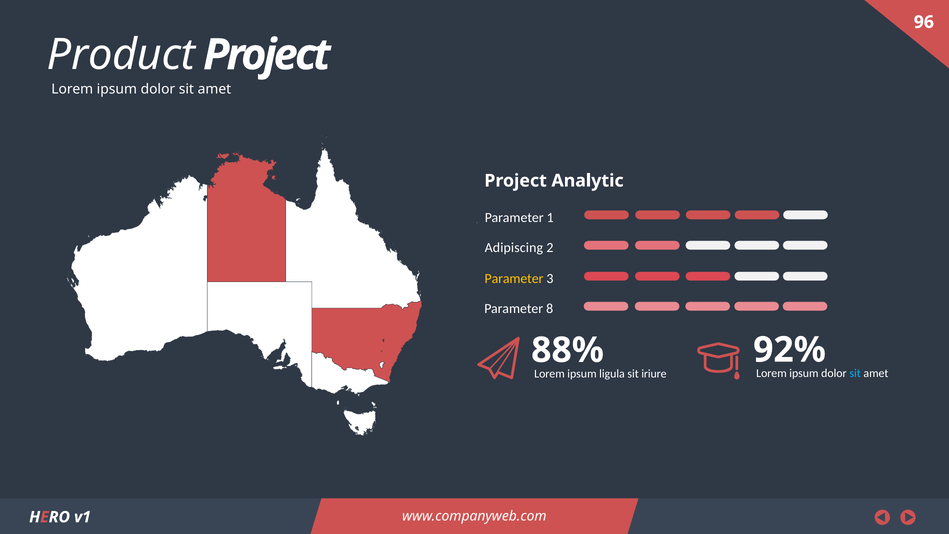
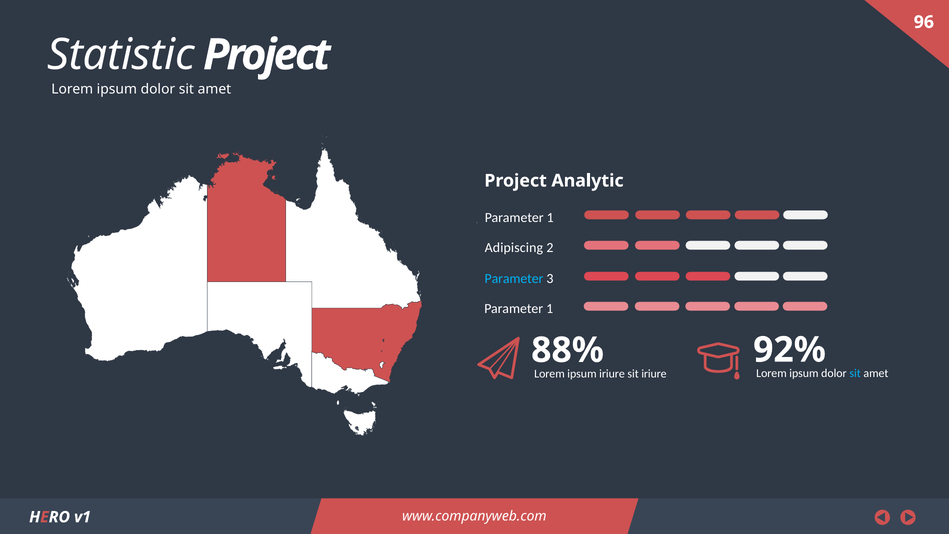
Product: Product -> Statistic
Parameter at (514, 279) colour: yellow -> light blue
8 at (550, 309): 8 -> 1
ligula at (612, 374): ligula -> iriure
